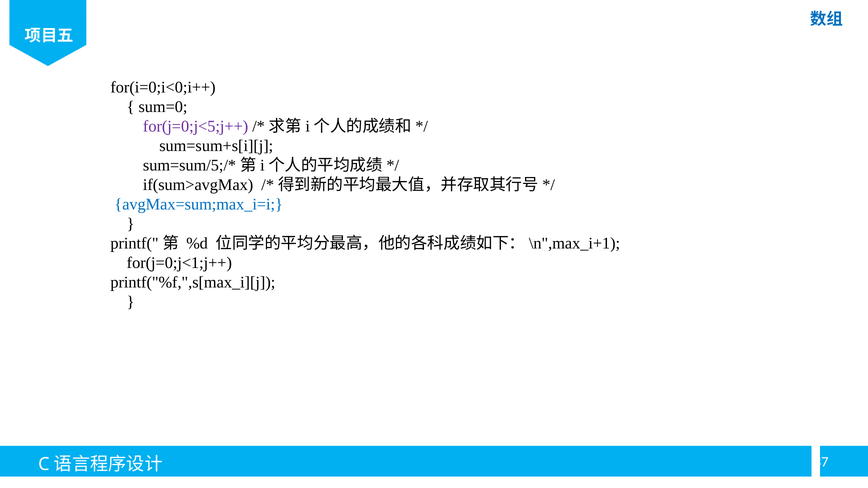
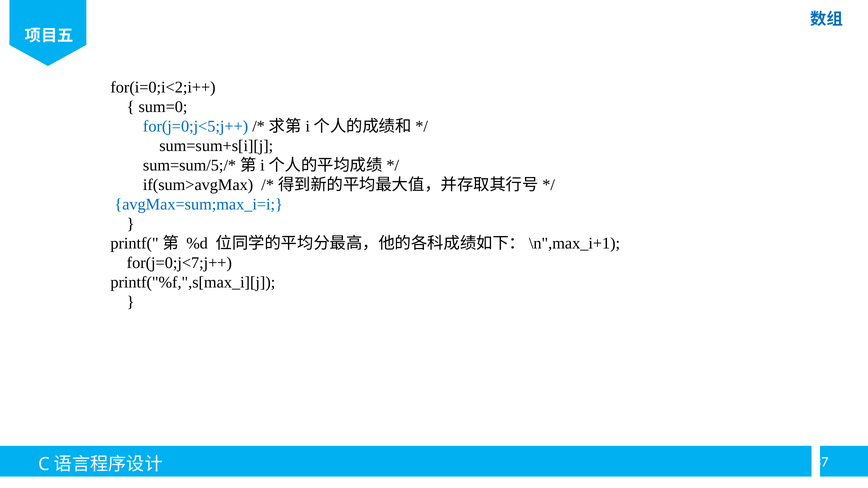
for(i=0;i<0;i++: for(i=0;i<0;i++ -> for(i=0;i<2;i++
for(j=0;j<5;j++ colour: purple -> blue
for(j=0;j<1;j++: for(j=0;j<1;j++ -> for(j=0;j<7;j++
